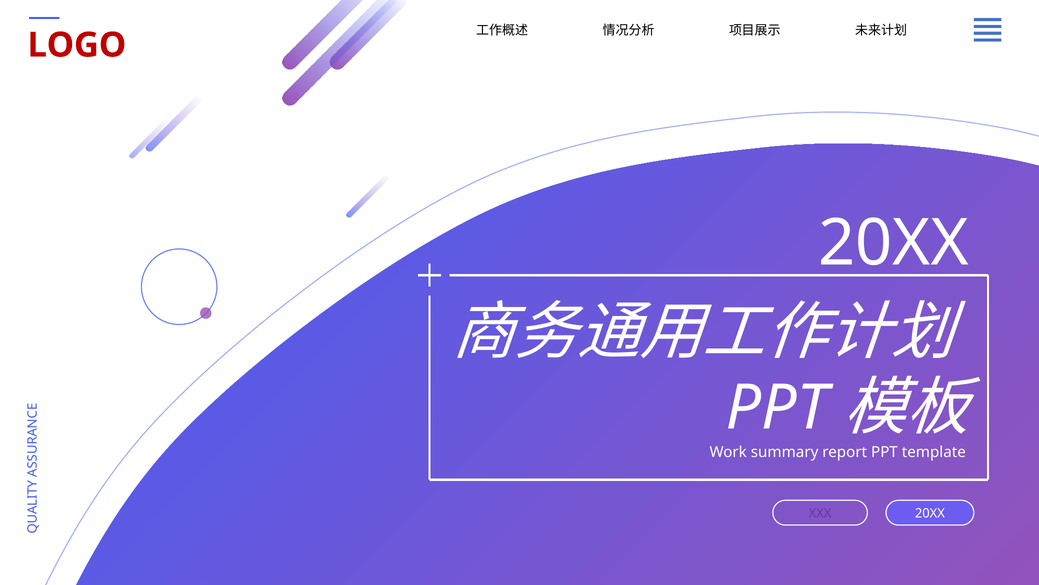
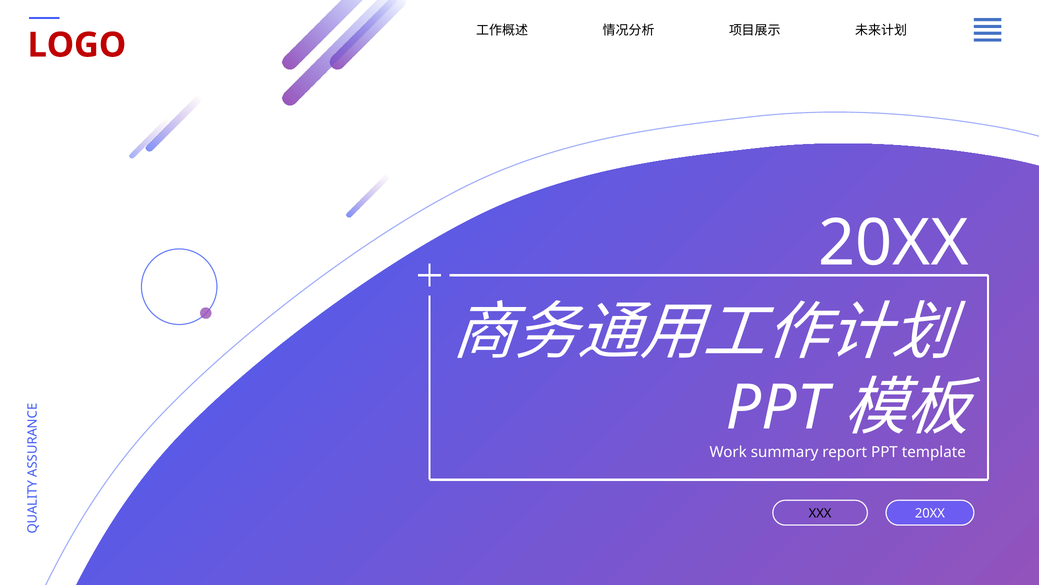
XXX colour: purple -> black
